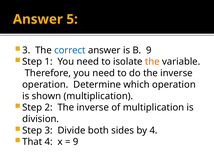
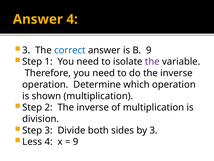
Answer 5: 5 -> 4
the at (152, 61) colour: orange -> purple
by 4: 4 -> 3
That: That -> Less
